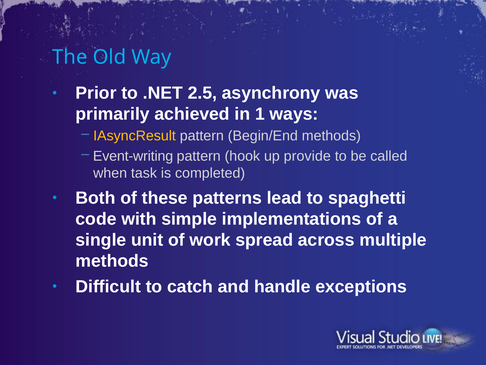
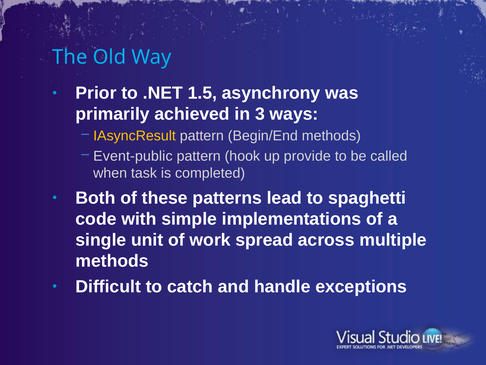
2.5: 2.5 -> 1.5
1: 1 -> 3
Event-writing: Event-writing -> Event-public
